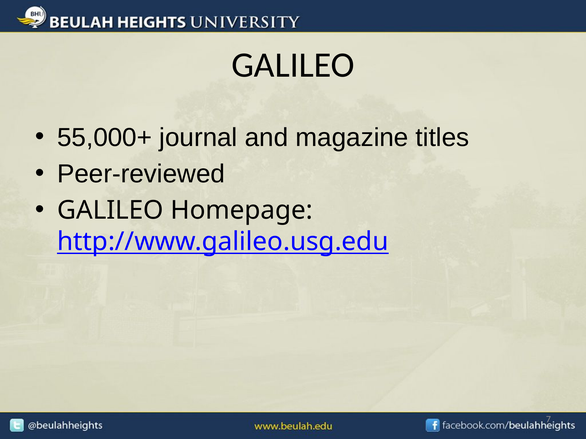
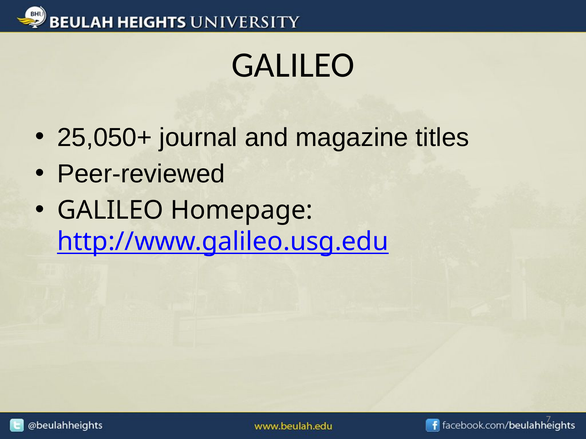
55,000+: 55,000+ -> 25,050+
